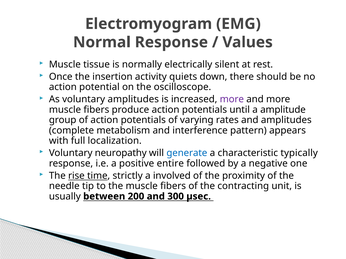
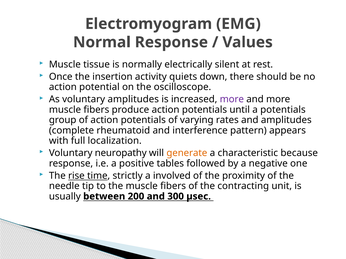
a amplitude: amplitude -> potentials
metabolism: metabolism -> rheumatoid
generate colour: blue -> orange
typically: typically -> because
entire: entire -> tables
